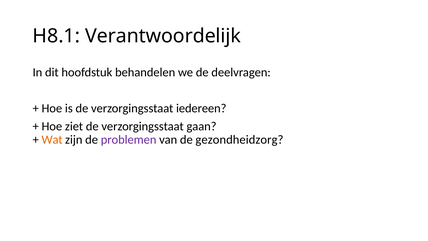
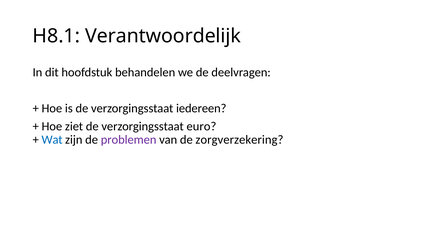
gaan: gaan -> euro
Wat colour: orange -> blue
gezondheidzorg: gezondheidzorg -> zorgverzekering
